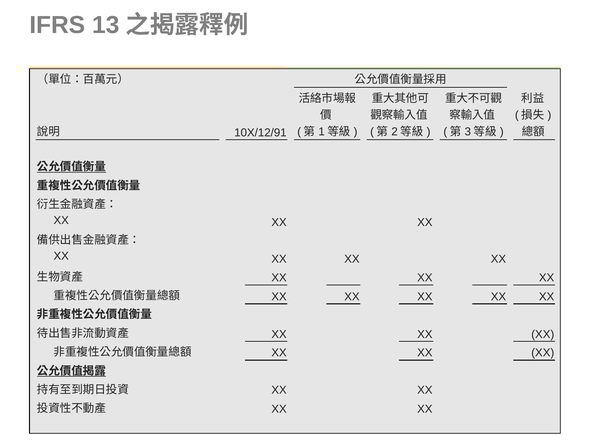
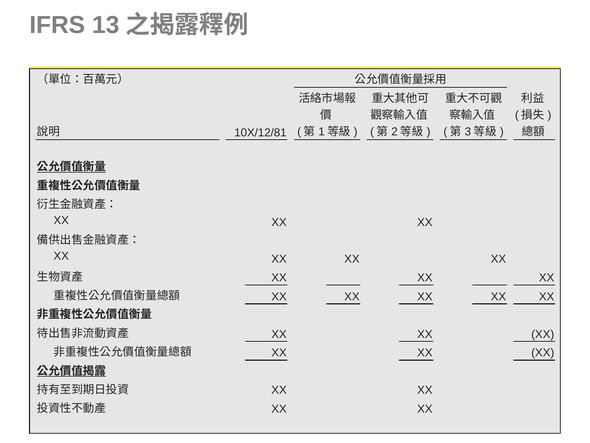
10X/12/91: 10X/12/91 -> 10X/12/81
